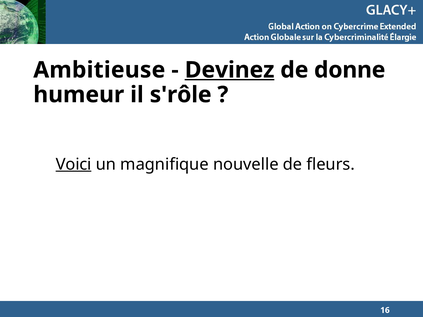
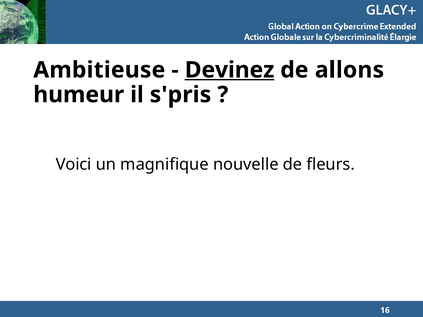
donne: donne -> allons
s'rôle: s'rôle -> s'pris
Voici underline: present -> none
